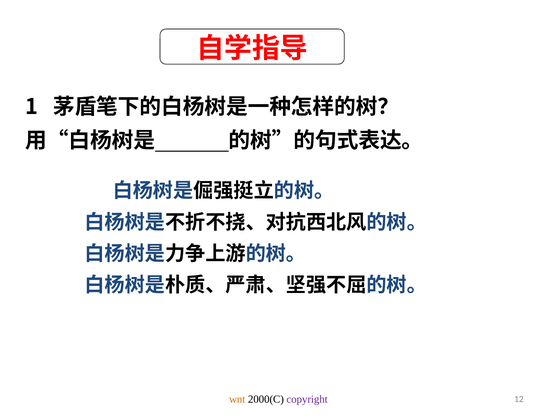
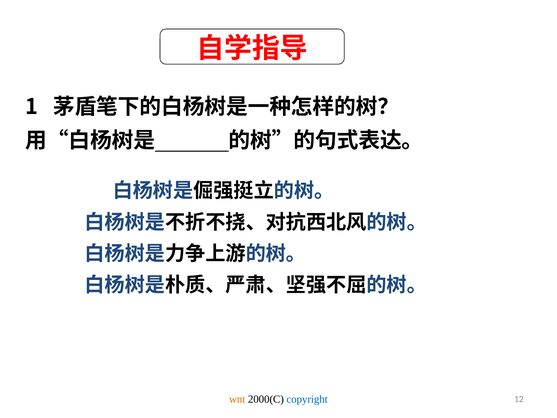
copyright colour: purple -> blue
